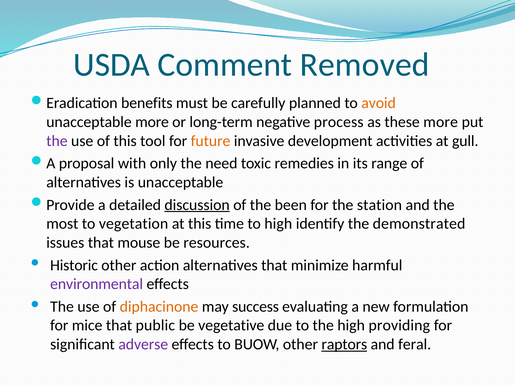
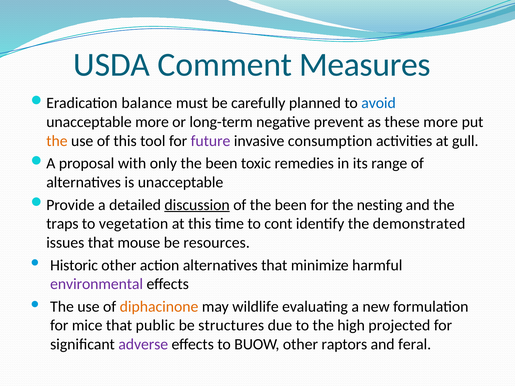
Removed: Removed -> Measures
benefits: benefits -> balance
avoid colour: orange -> blue
process: process -> prevent
the at (57, 141) colour: purple -> orange
future colour: orange -> purple
development: development -> consumption
only the need: need -> been
station: station -> nesting
most: most -> traps
to high: high -> cont
success: success -> wildlife
vegetative: vegetative -> structures
providing: providing -> projected
raptors underline: present -> none
